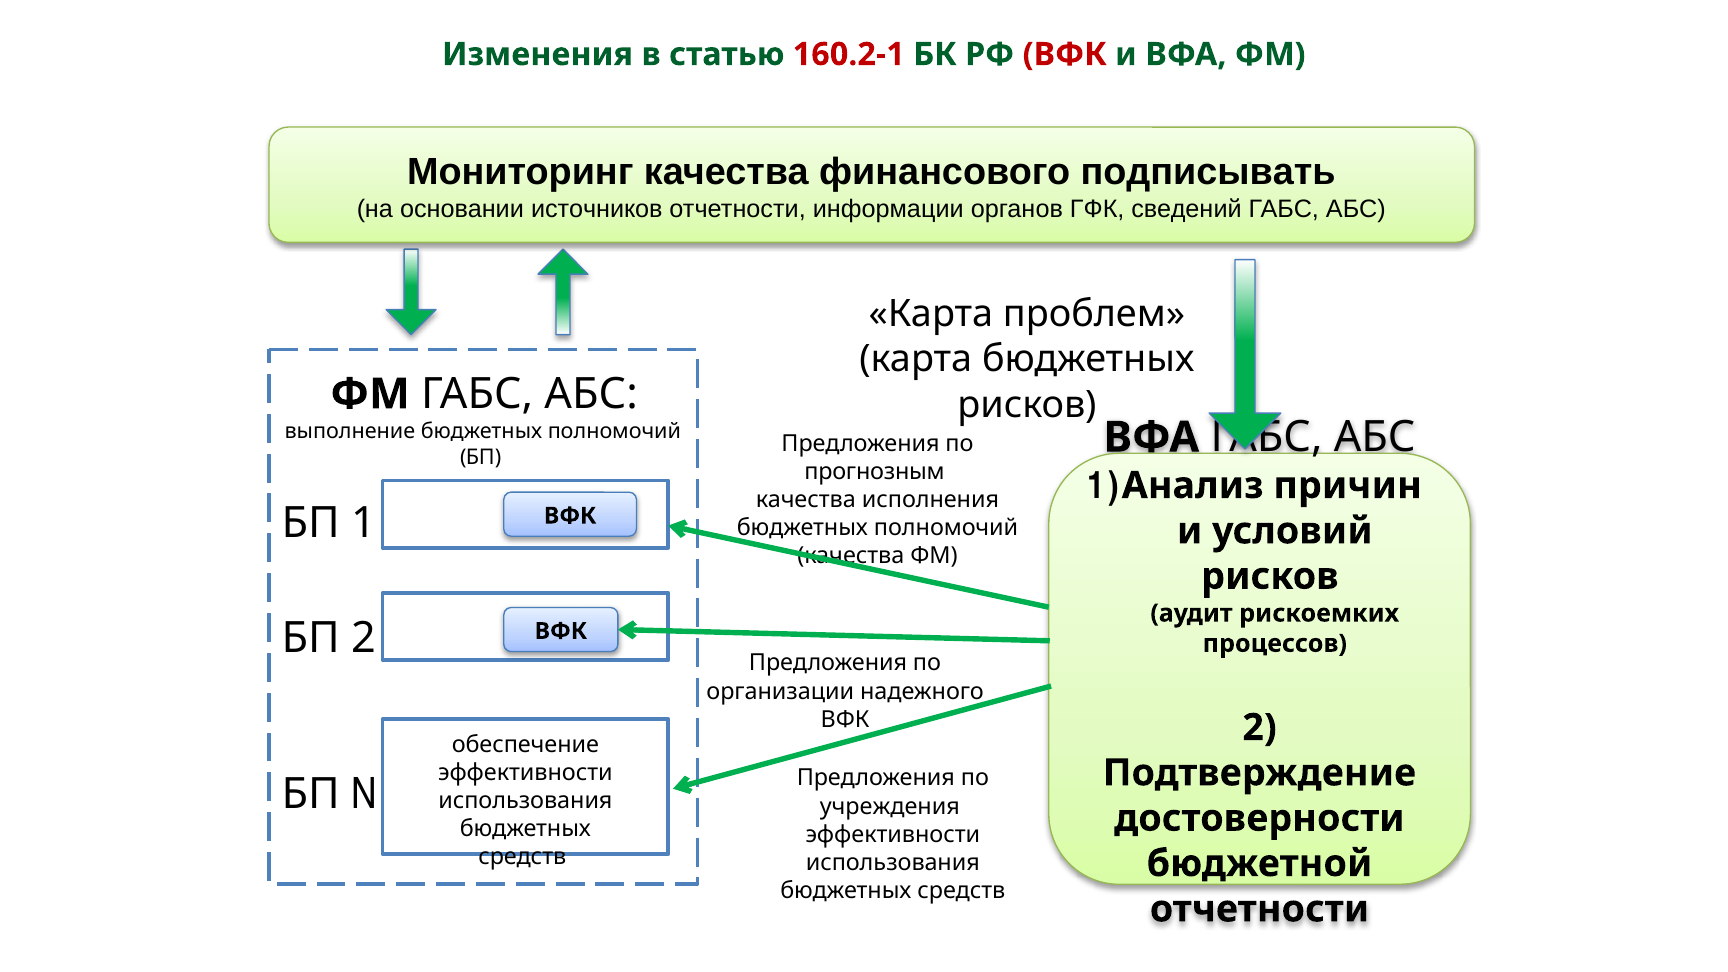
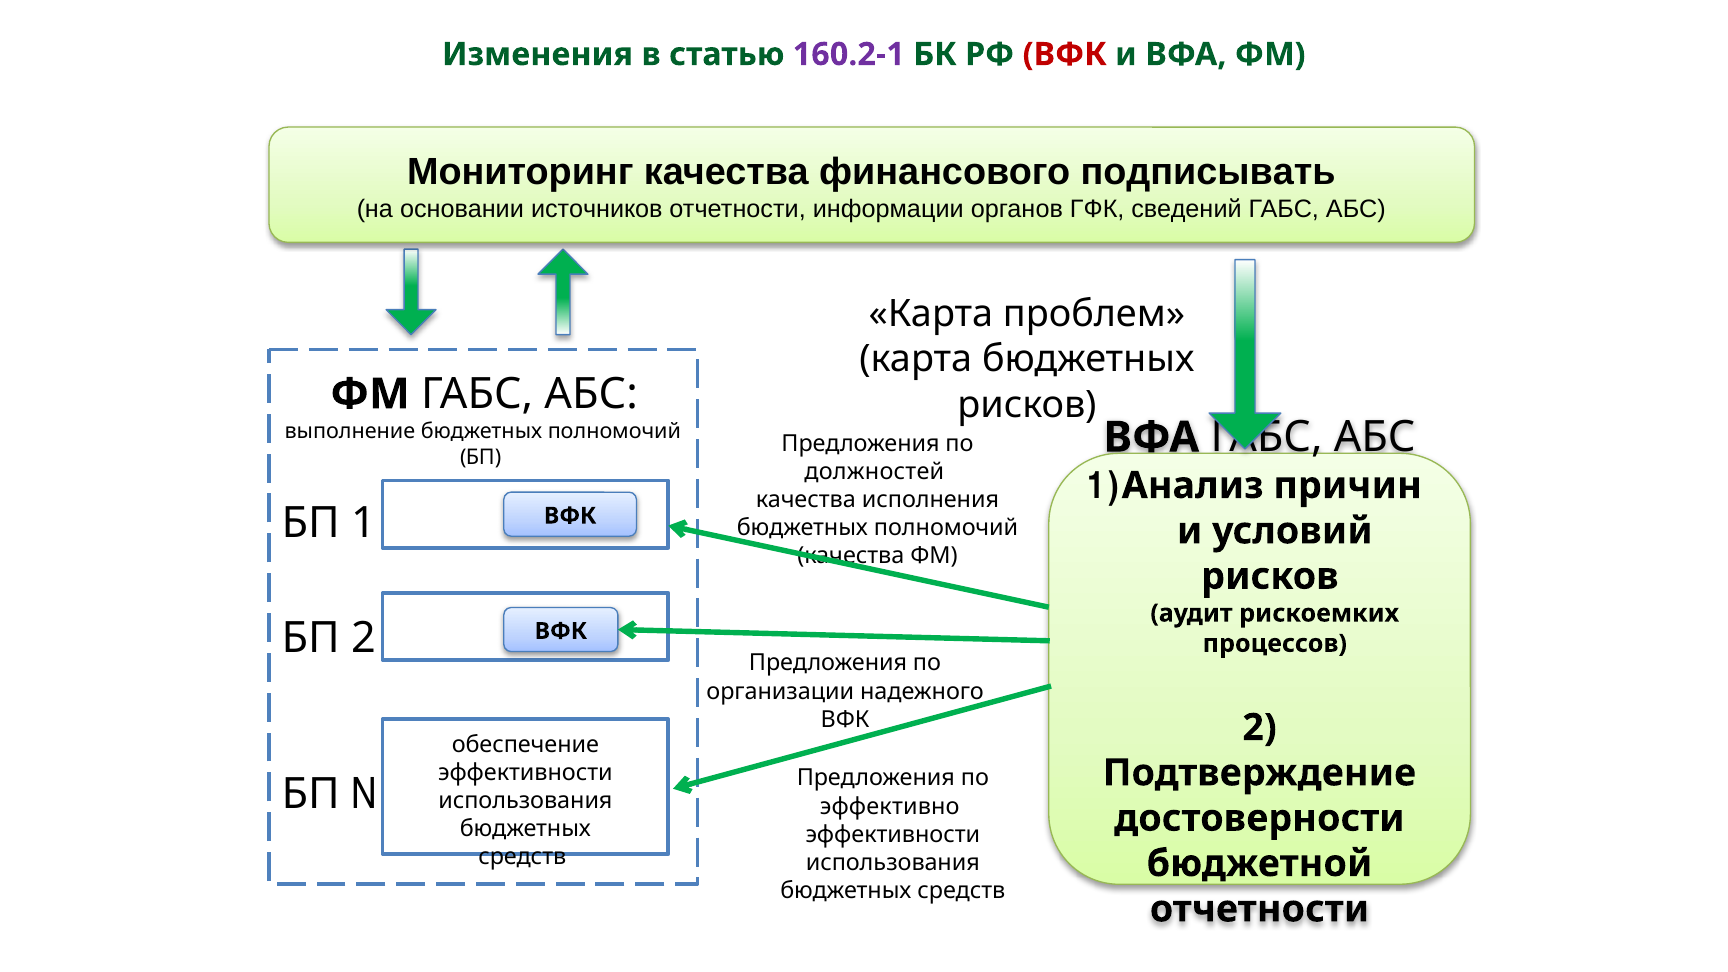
160.2-1 colour: red -> purple
прогнозным: прогнозным -> должностей
учреждения: учреждения -> эффективно
